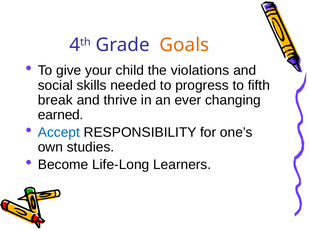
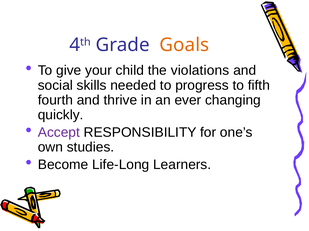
break: break -> fourth
earned: earned -> quickly
Accept colour: blue -> purple
